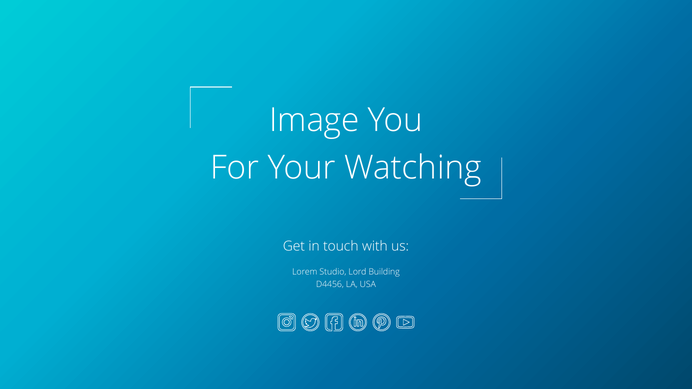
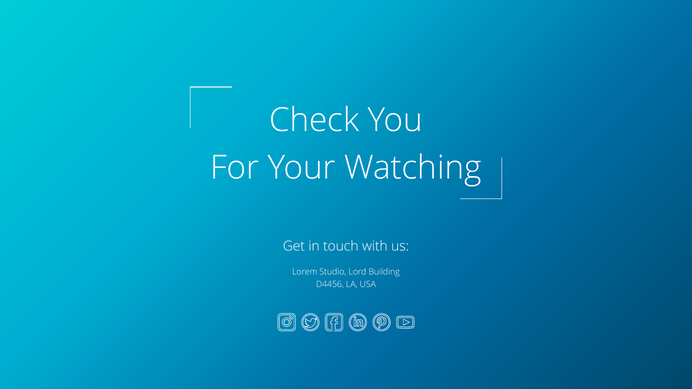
Image: Image -> Check
